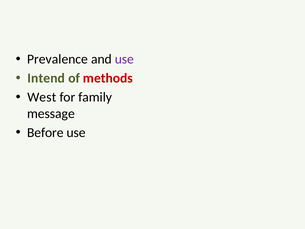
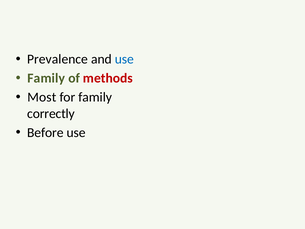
use at (124, 59) colour: purple -> blue
Intend at (46, 78): Intend -> Family
West: West -> Most
message: message -> correctly
